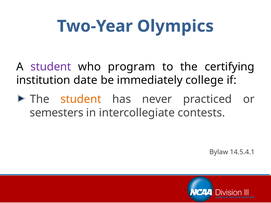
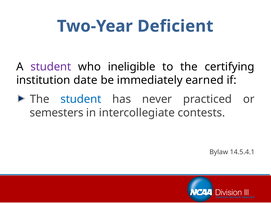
Olympics: Olympics -> Deficient
program: program -> ineligible
college: college -> earned
student at (81, 99) colour: orange -> blue
